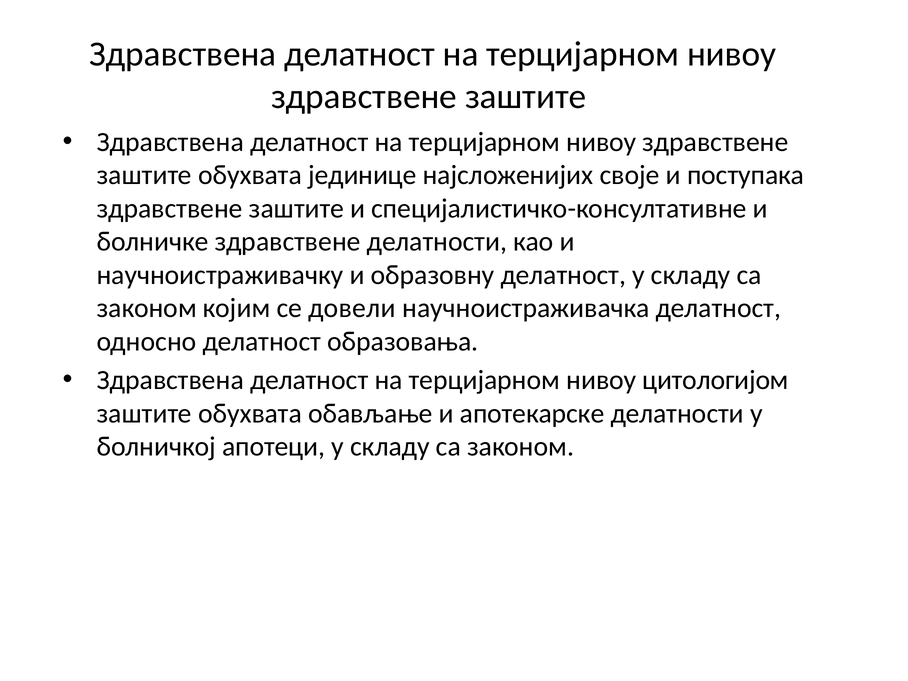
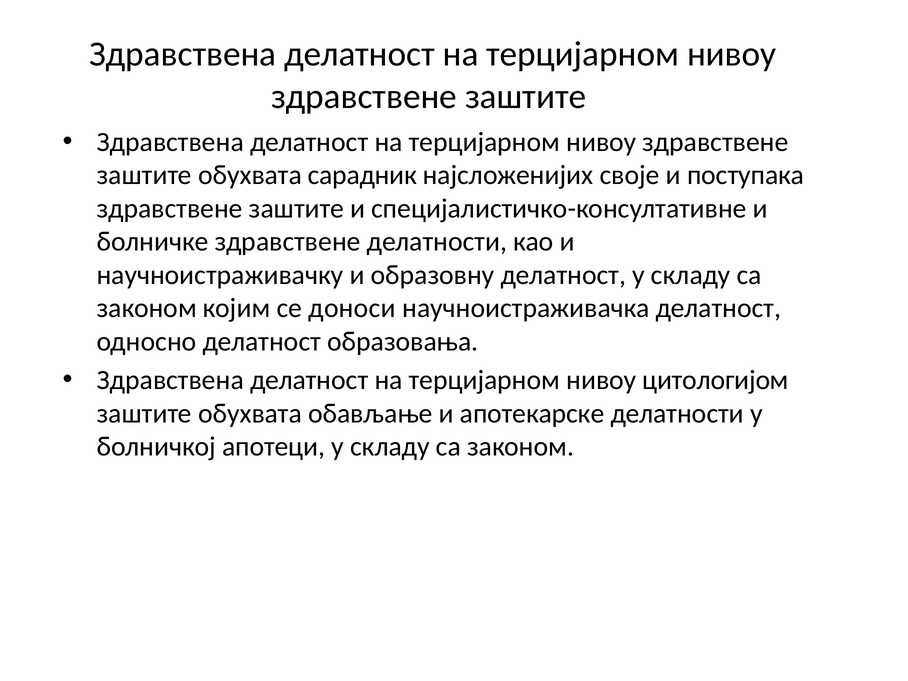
јединице: јединице -> сарадник
довели: довели -> доноси
